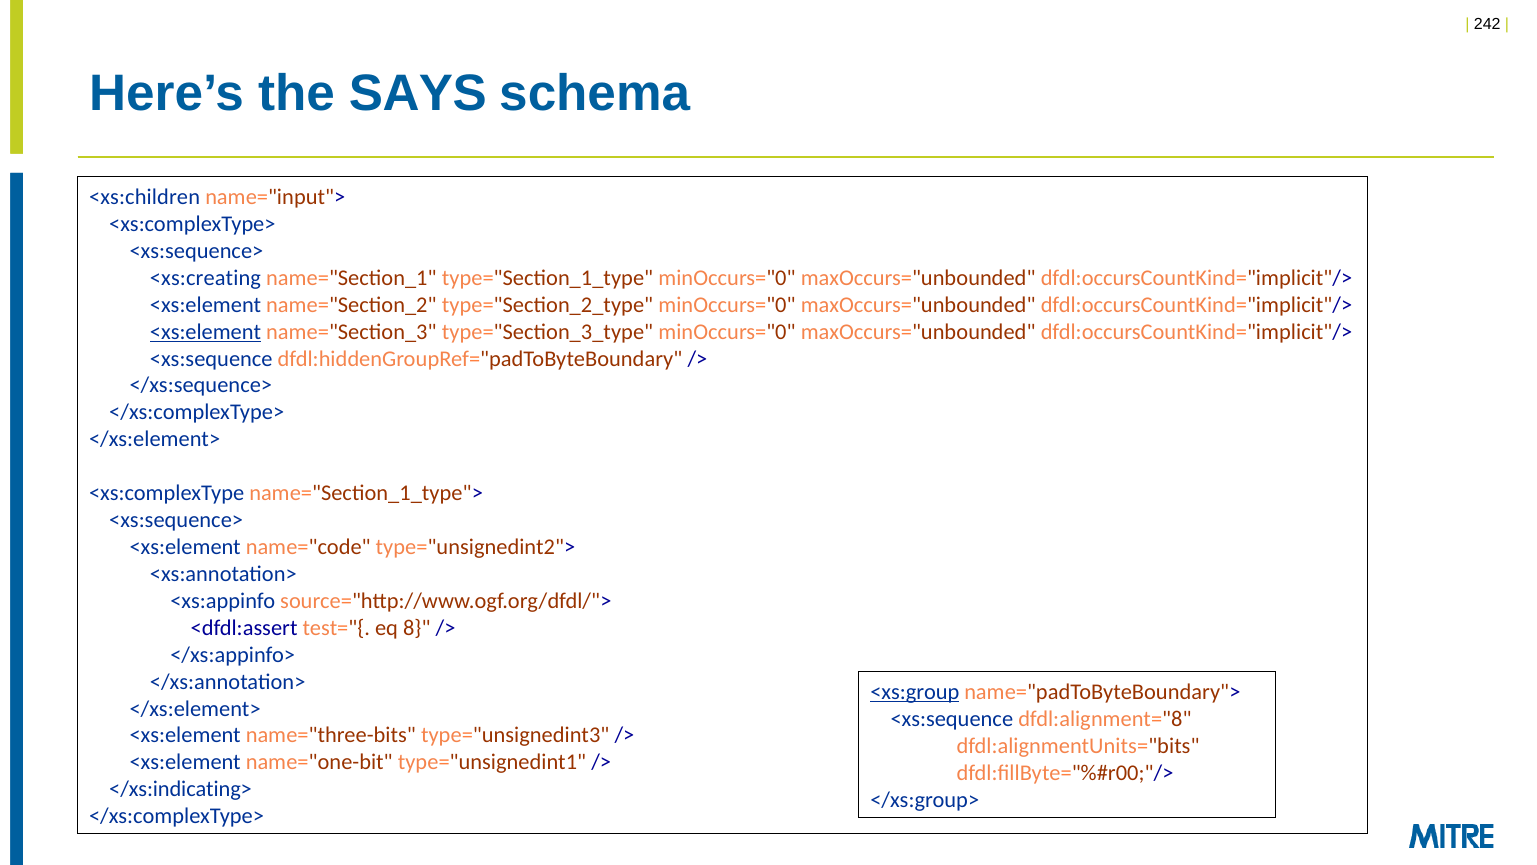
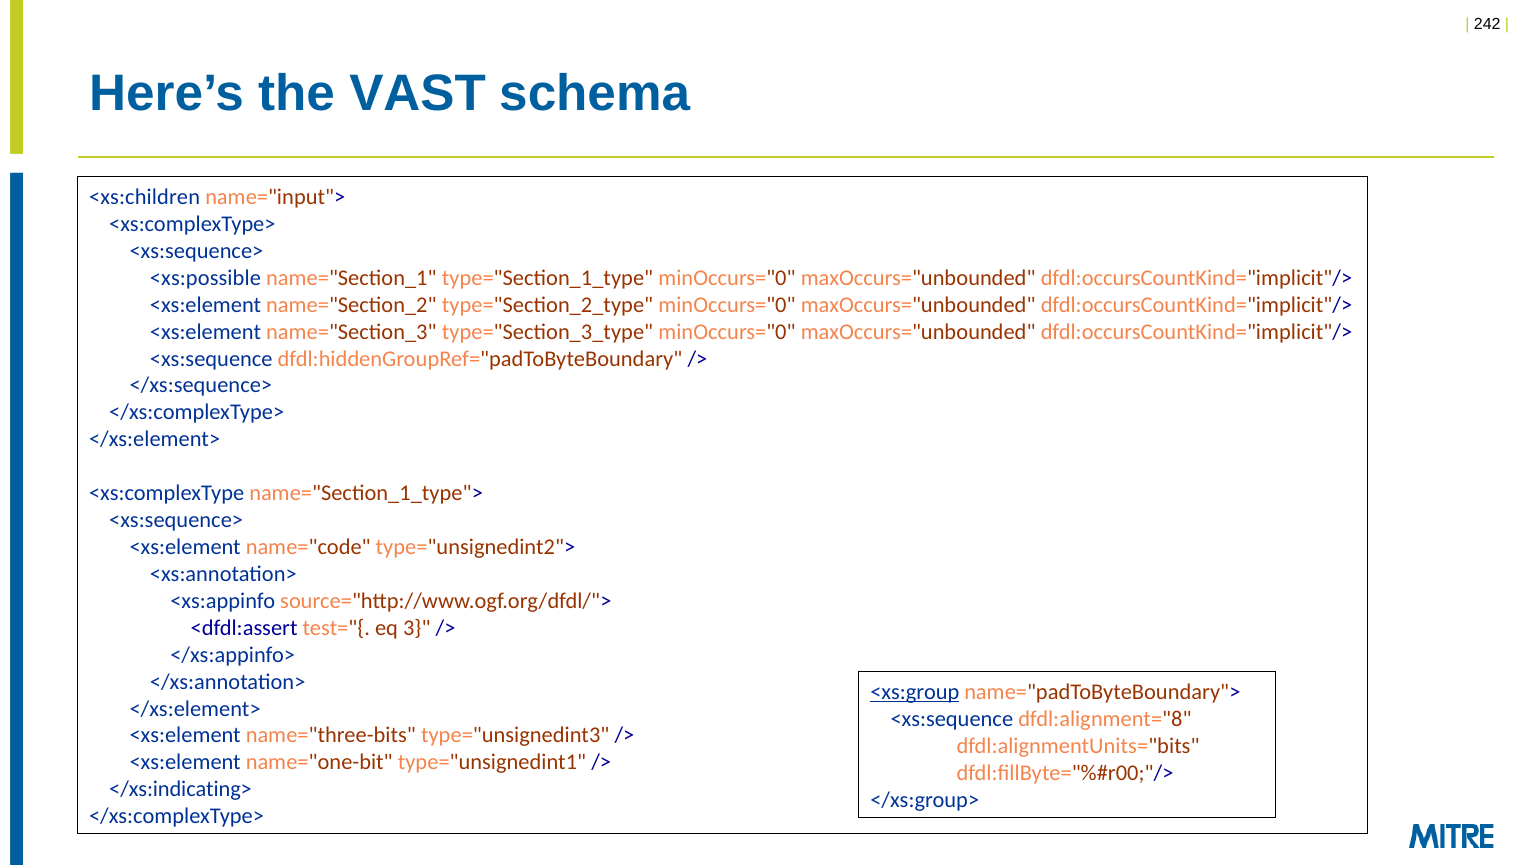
SAYS: SAYS -> VAST
<xs:creating: <xs:creating -> <xs:possible
<xs:element at (206, 332) underline: present -> none
8: 8 -> 3
